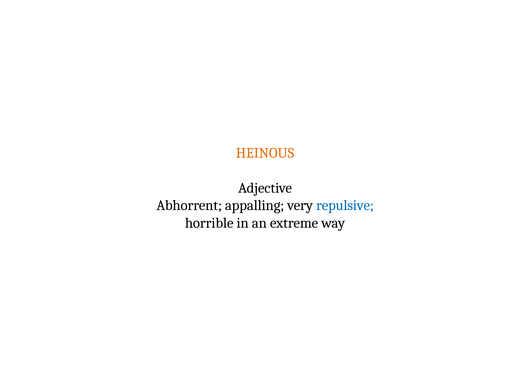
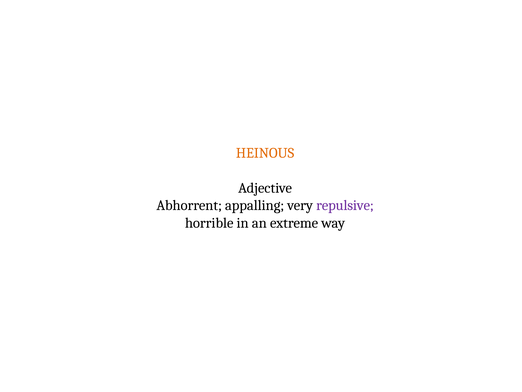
repulsive colour: blue -> purple
